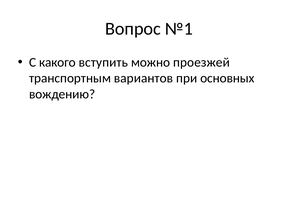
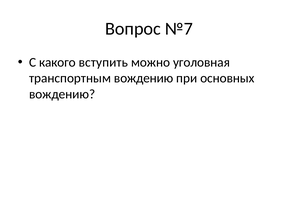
№1: №1 -> №7
проезжей: проезжей -> уголовная
транспортным вариантов: вариантов -> вождению
